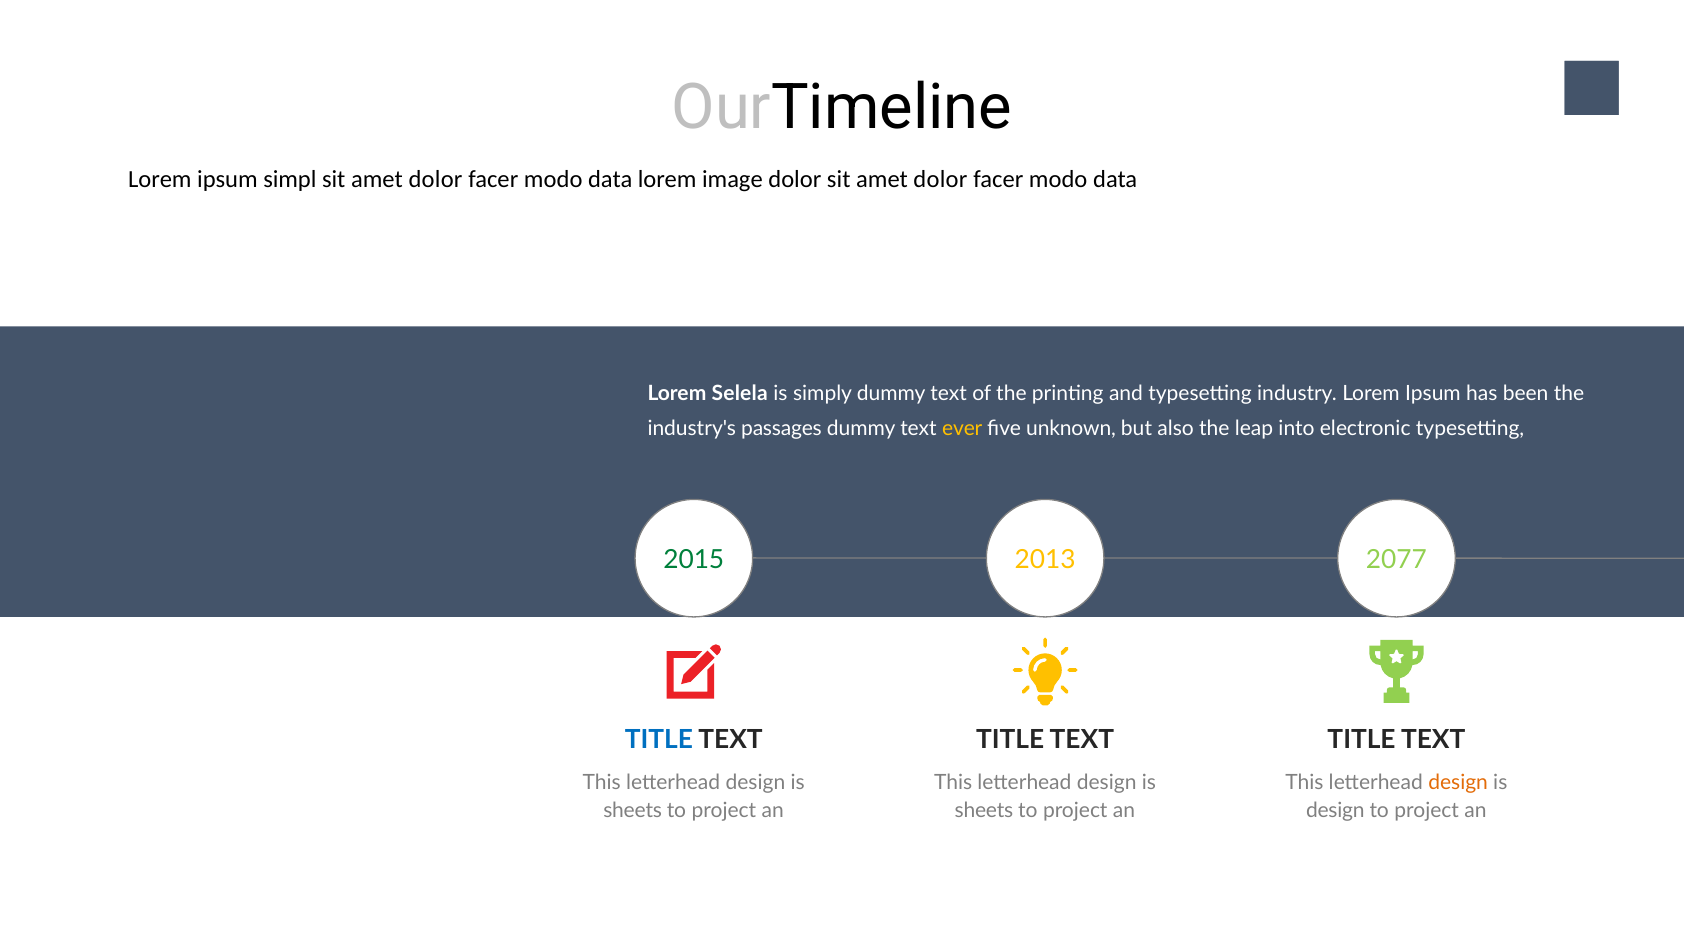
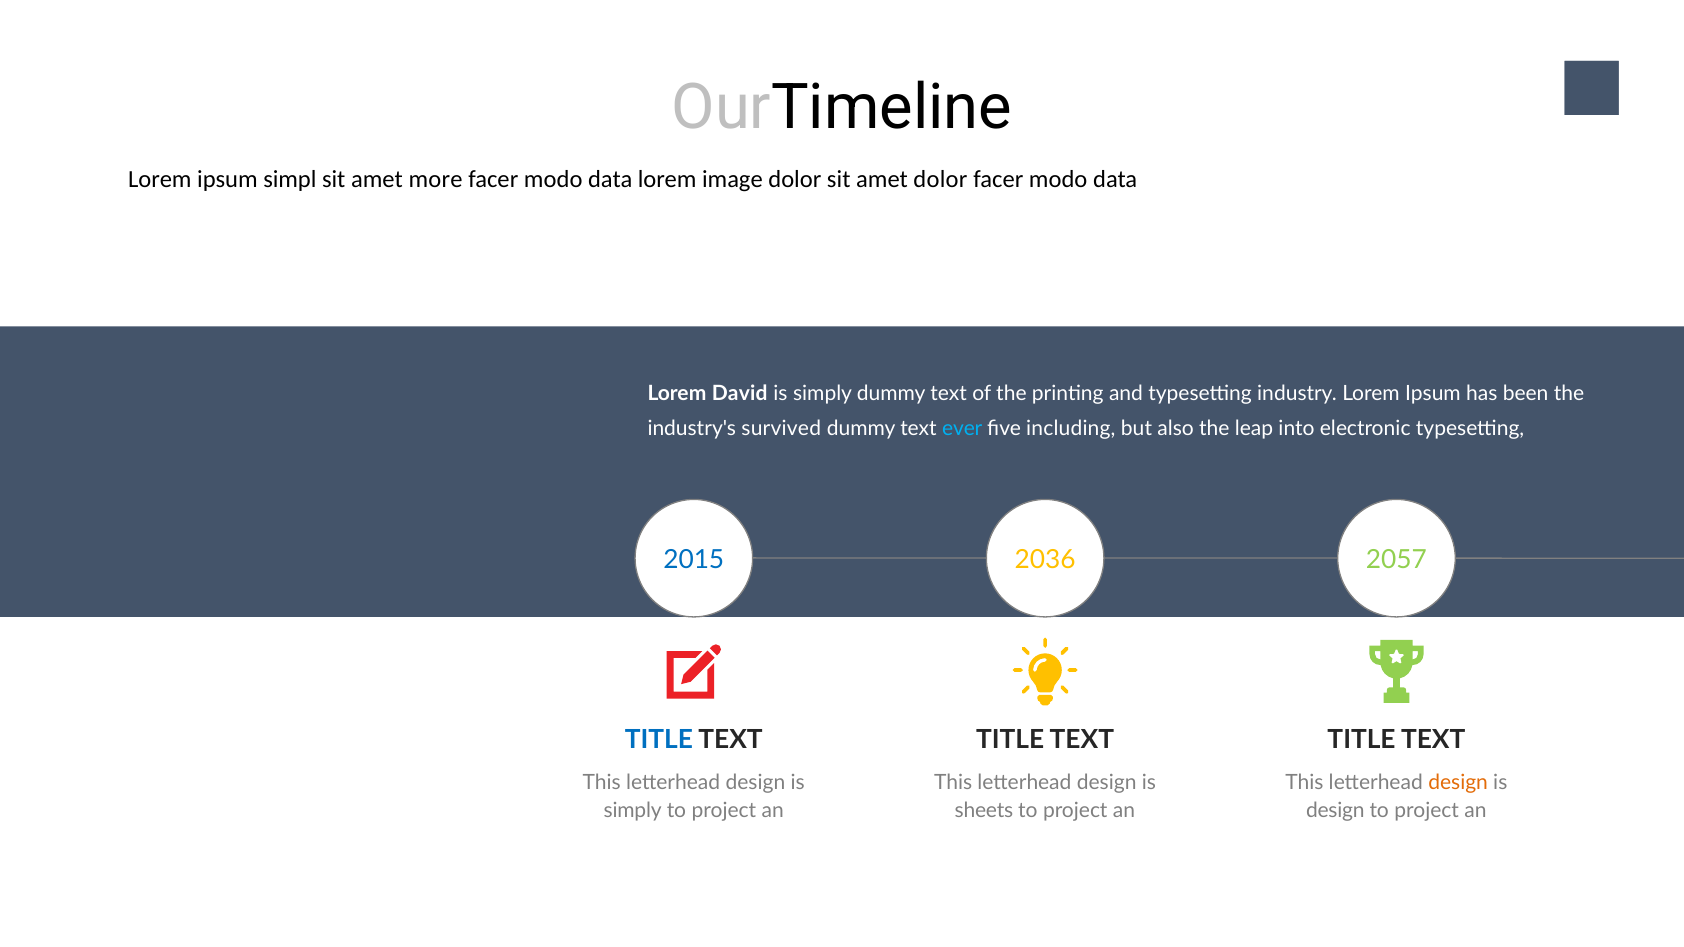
dolor at (436, 179): dolor -> more
Selela: Selela -> David
passages: passages -> survived
ever colour: yellow -> light blue
unknown: unknown -> including
2015 colour: green -> blue
2013: 2013 -> 2036
2077: 2077 -> 2057
sheets at (633, 811): sheets -> simply
